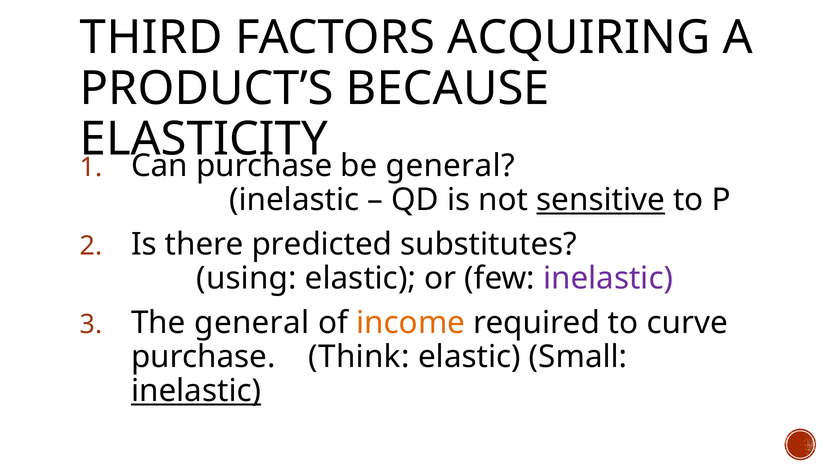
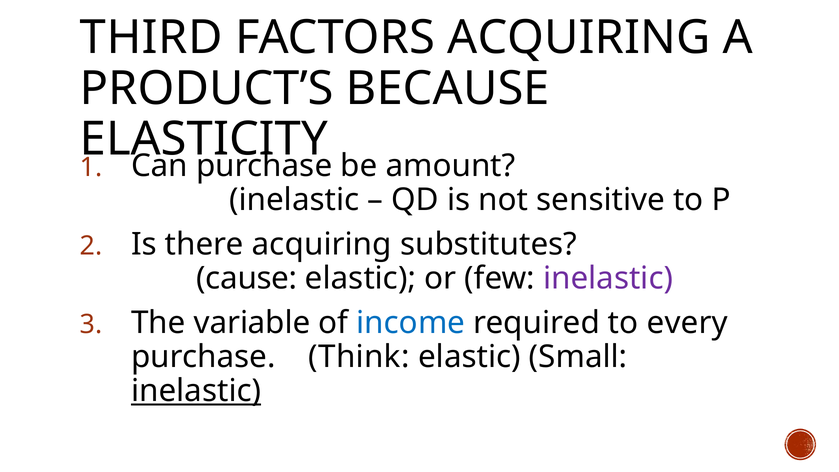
be general: general -> amount
sensitive underline: present -> none
there predicted: predicted -> acquiring
using: using -> cause
The general: general -> variable
income colour: orange -> blue
curve: curve -> every
